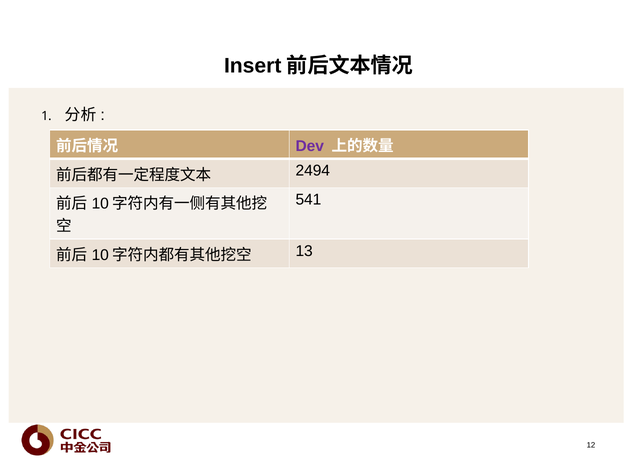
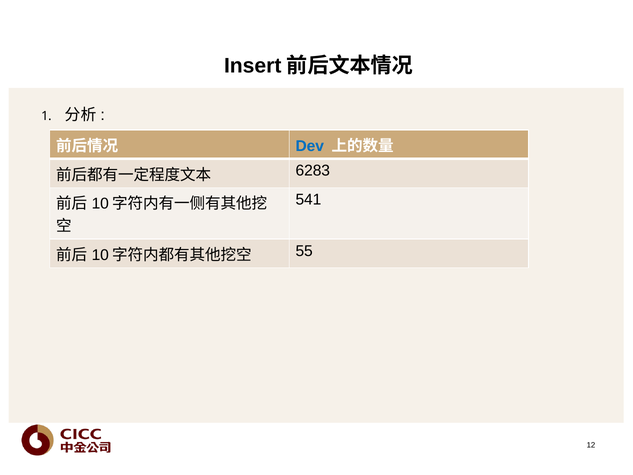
Dev colour: purple -> blue
2494: 2494 -> 6283
13: 13 -> 55
